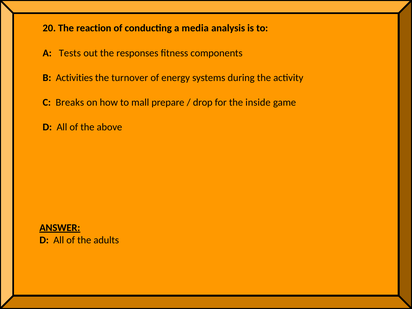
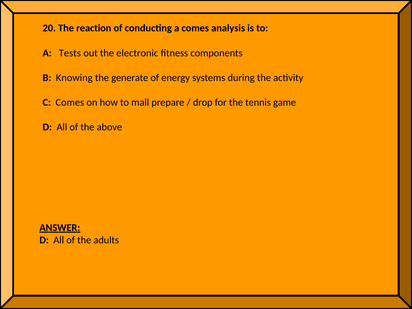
a media: media -> comes
responses: responses -> electronic
Activities: Activities -> Knowing
turnover: turnover -> generate
C Breaks: Breaks -> Comes
inside: inside -> tennis
